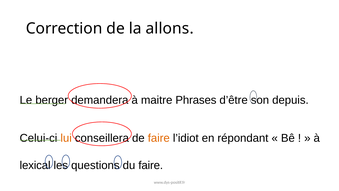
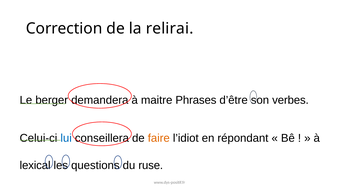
allons: allons -> relirai
depuis: depuis -> verbes
lui colour: orange -> blue
du faire: faire -> ruse
